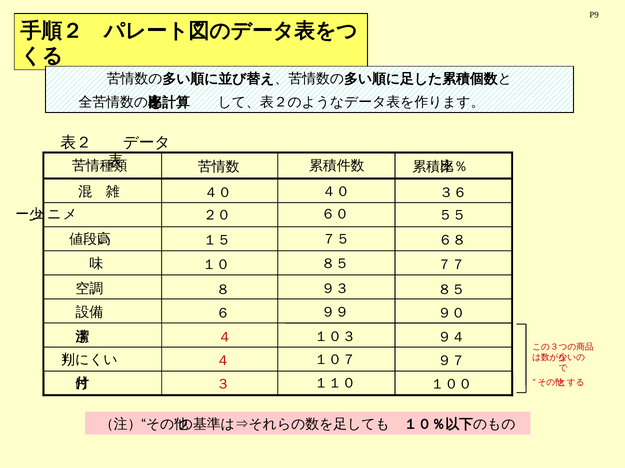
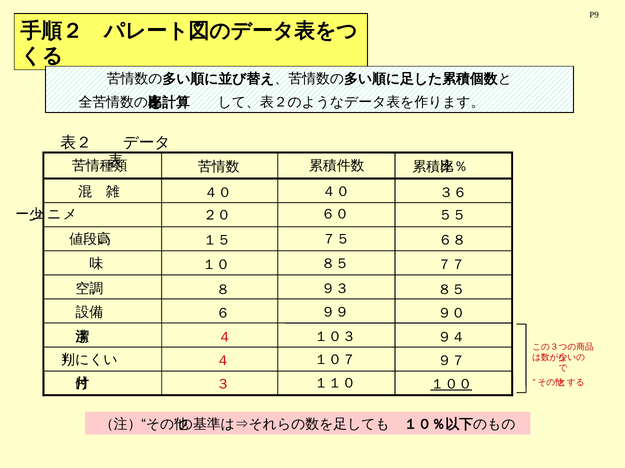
１００ underline: none -> present
